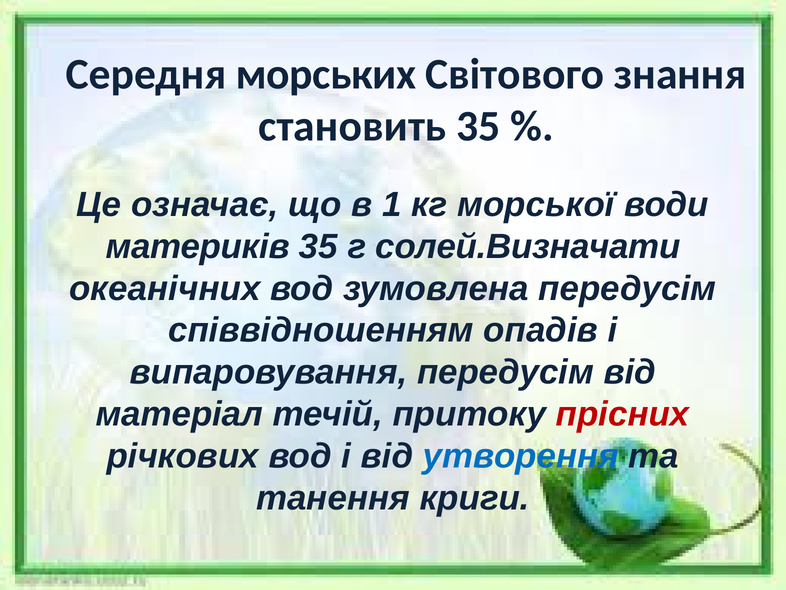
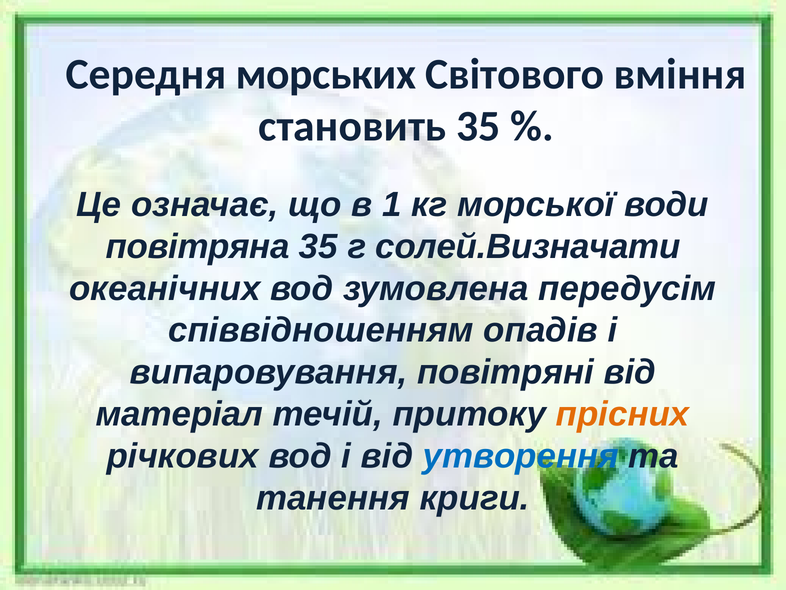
знання: знання -> вміння
материків: материків -> повітряна
випаровування передусім: передусім -> повітряні
прісних colour: red -> orange
